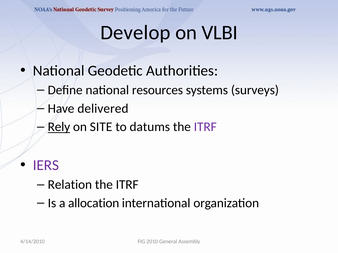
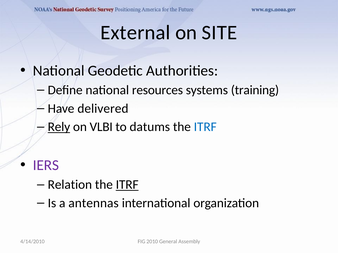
Develop: Develop -> External
VLBI: VLBI -> SITE
surveys: surveys -> training
SITE: SITE -> VLBI
ITRF at (205, 127) colour: purple -> blue
ITRF at (127, 185) underline: none -> present
allocation: allocation -> antennas
